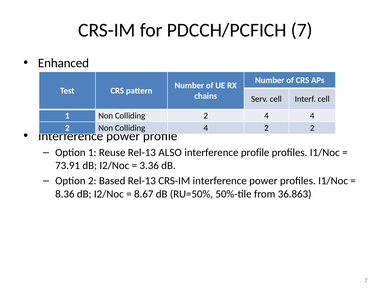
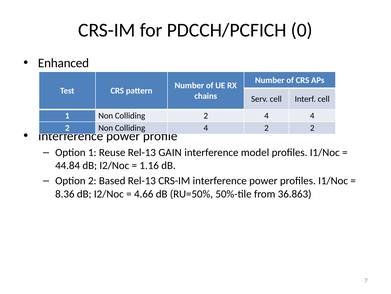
PDCCH/PCFICH 7: 7 -> 0
ALSO: ALSO -> GAIN
interference profile: profile -> model
73.91: 73.91 -> 44.84
3.36: 3.36 -> 1.16
8.67: 8.67 -> 4.66
